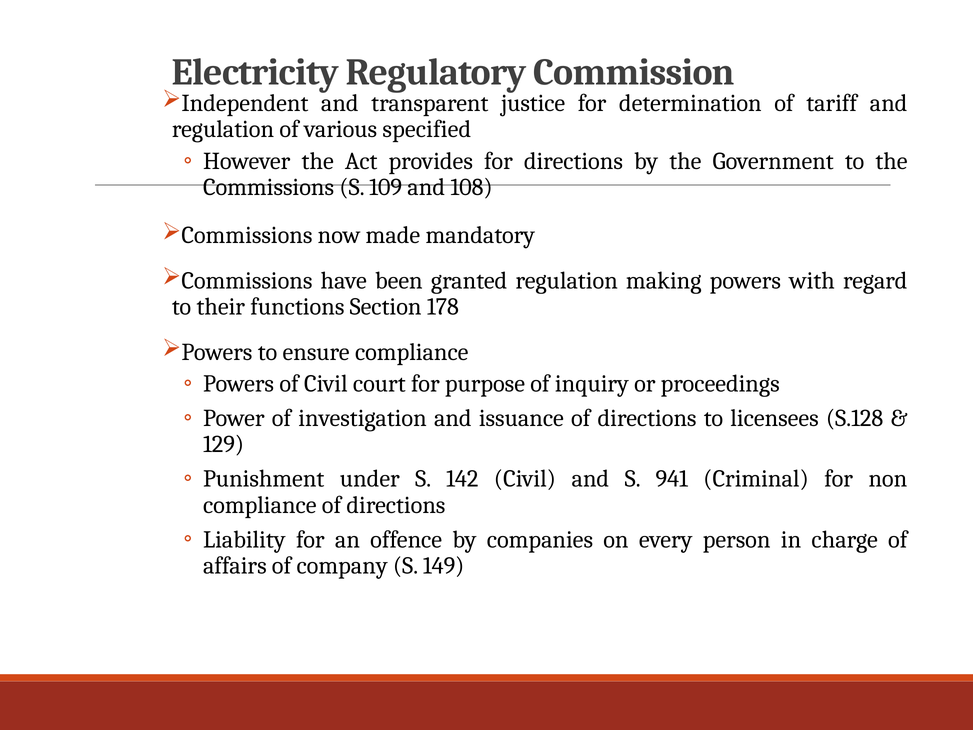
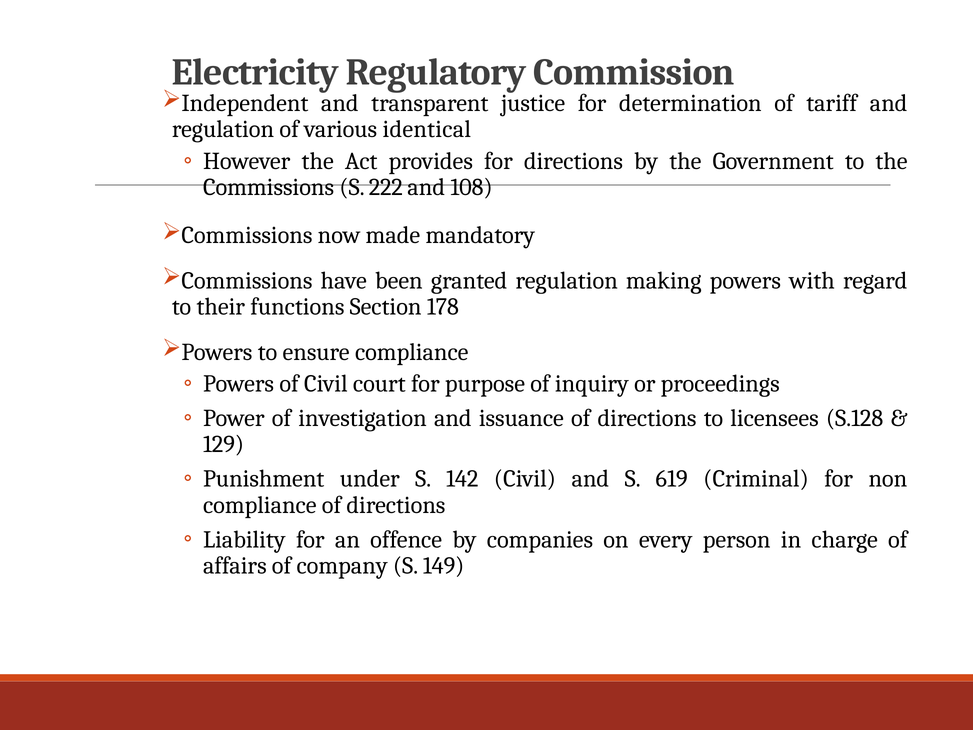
specified: specified -> identical
109: 109 -> 222
941: 941 -> 619
